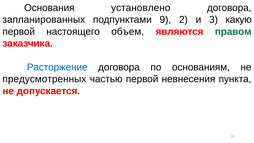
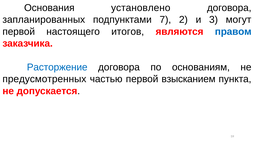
9: 9 -> 7
какую: какую -> могут
объем: объем -> итогов
правом colour: green -> blue
невнесения: невнесения -> взысканием
